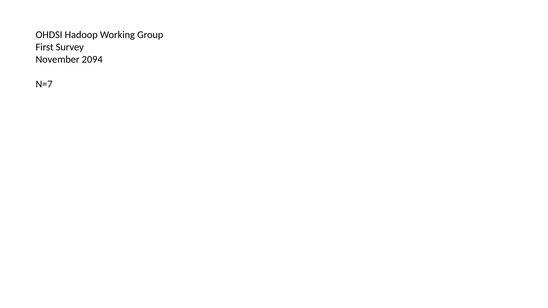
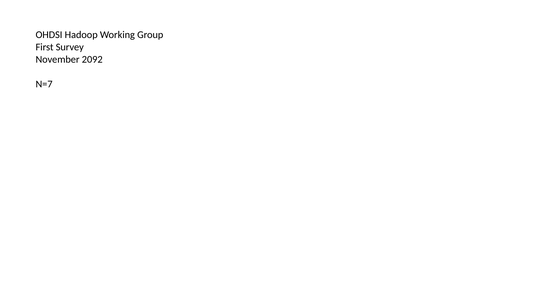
2094: 2094 -> 2092
